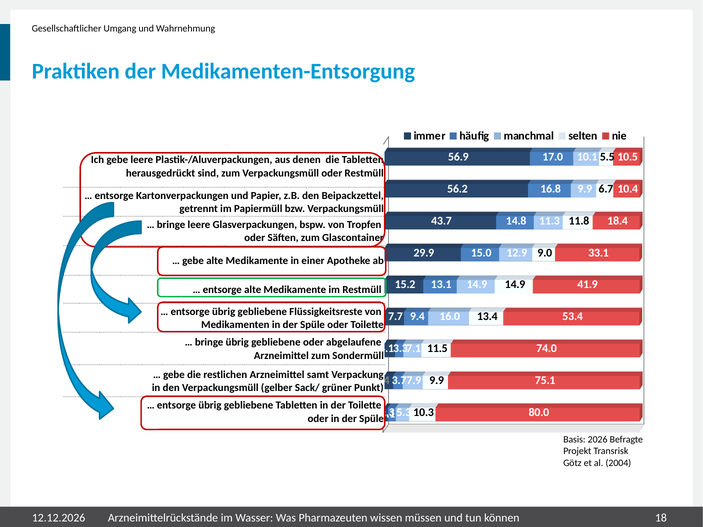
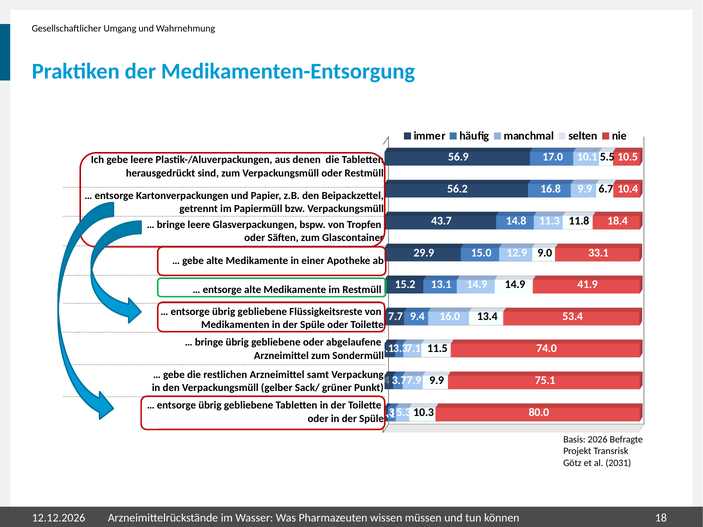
2004: 2004 -> 2031
